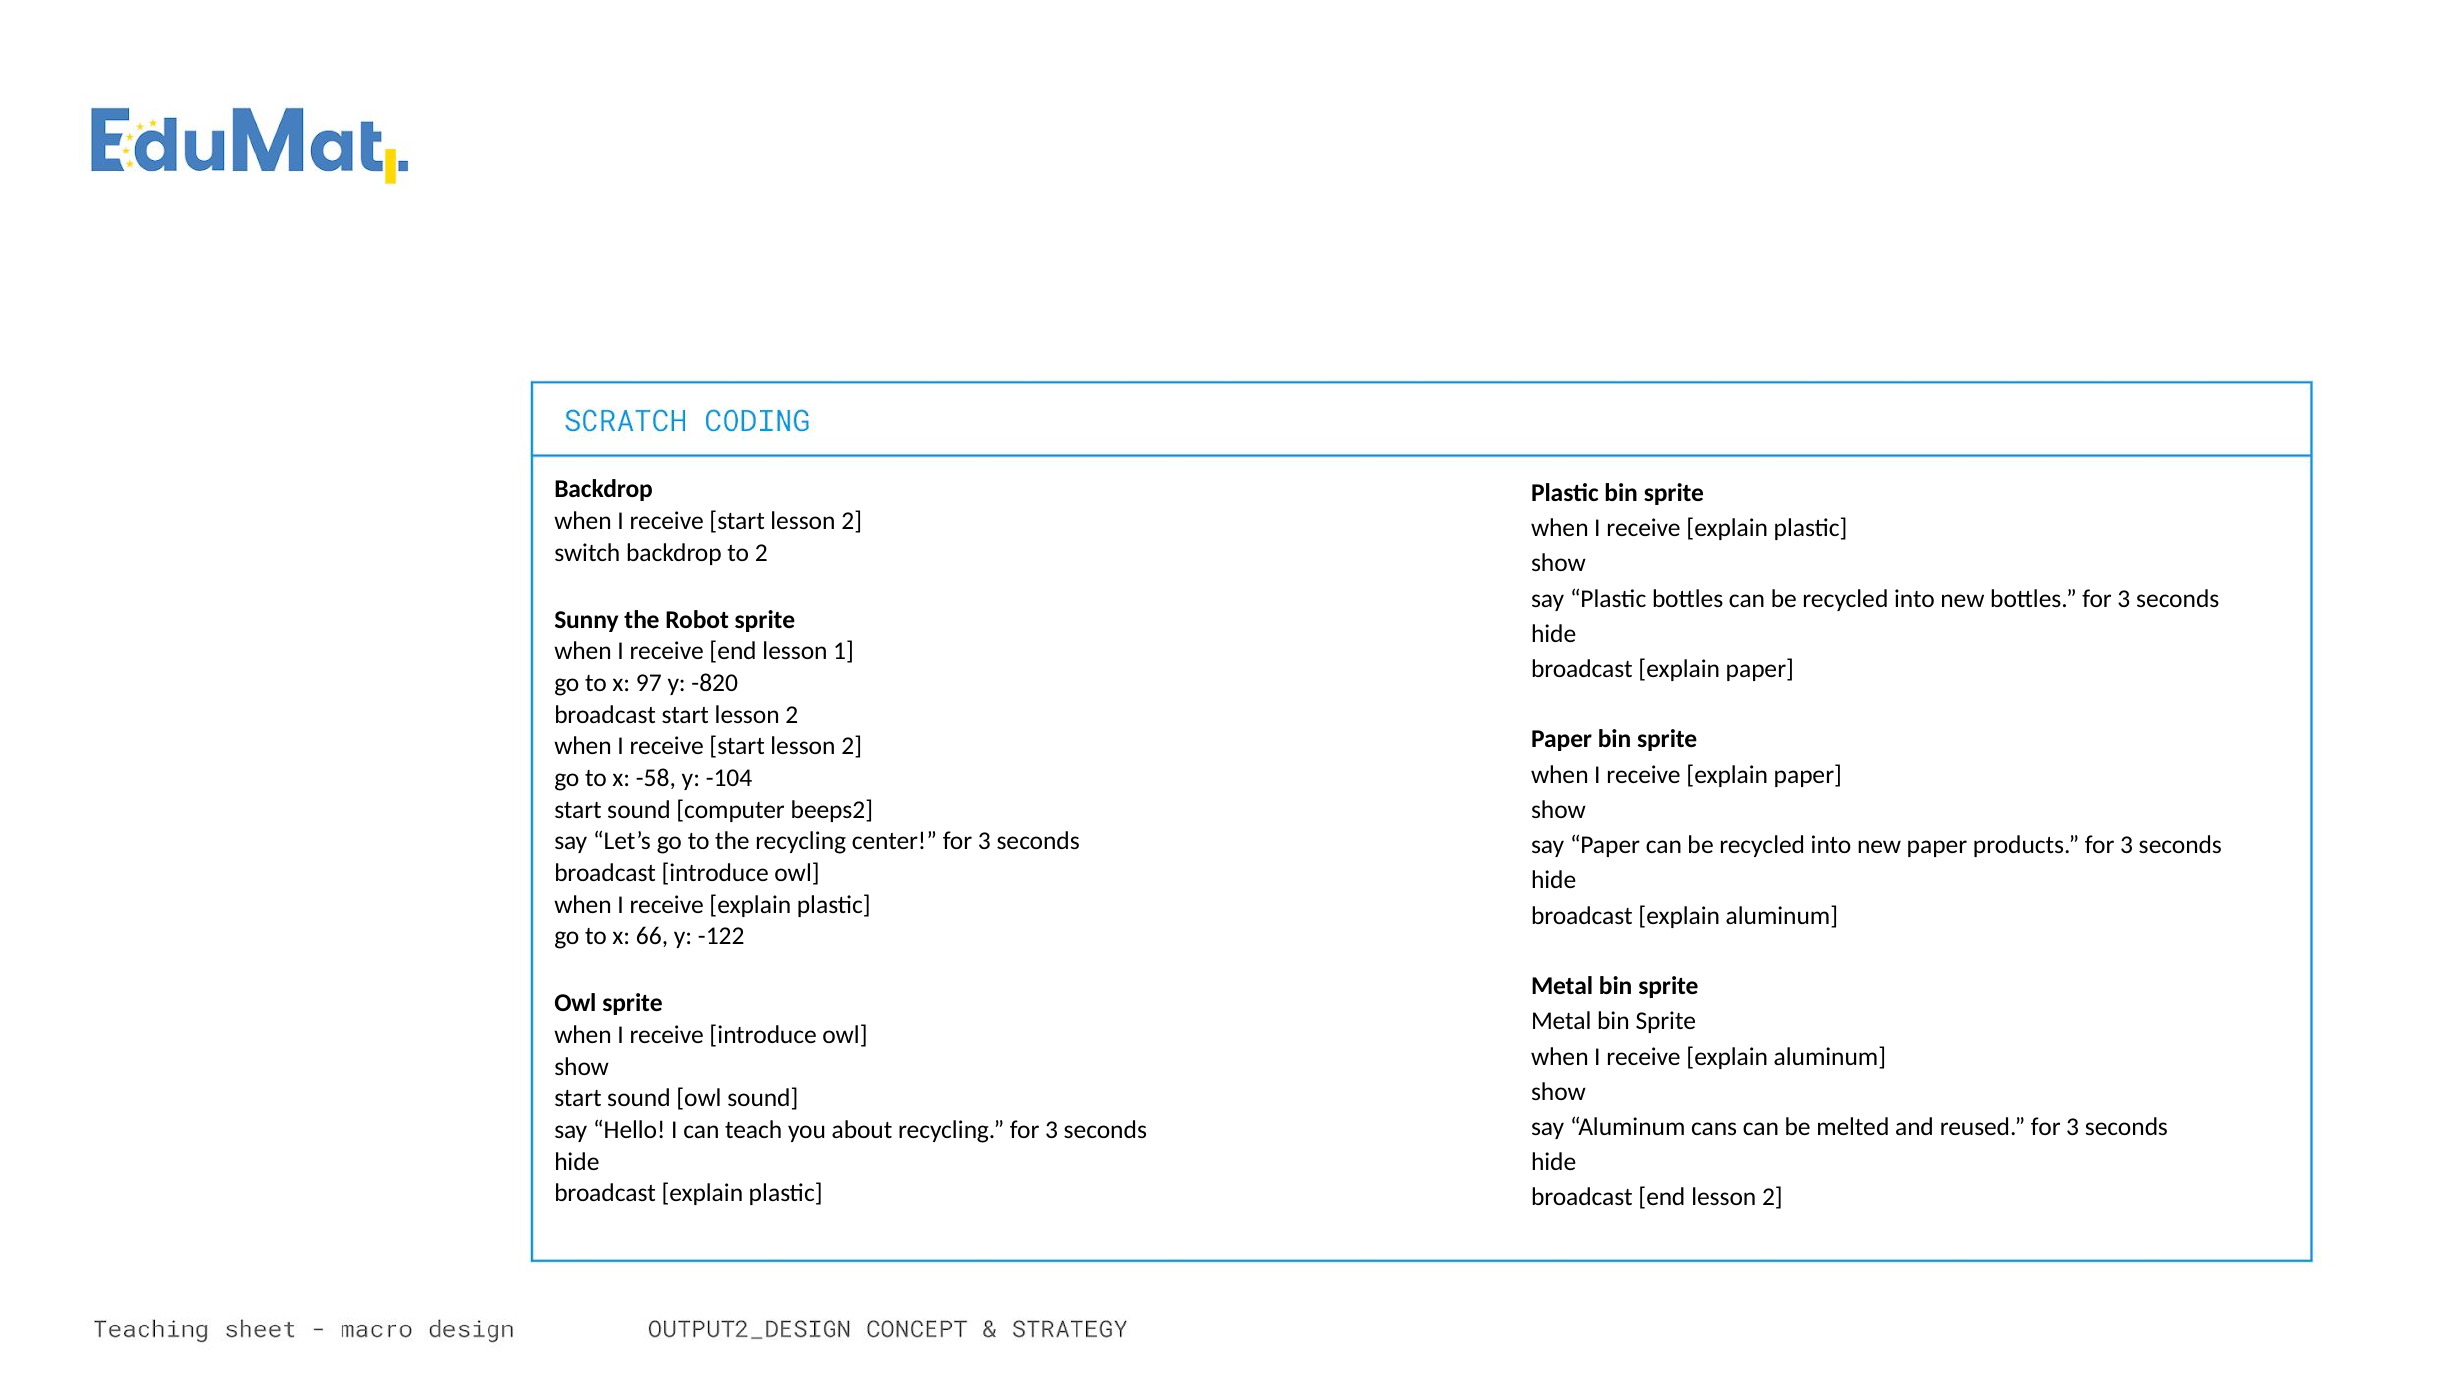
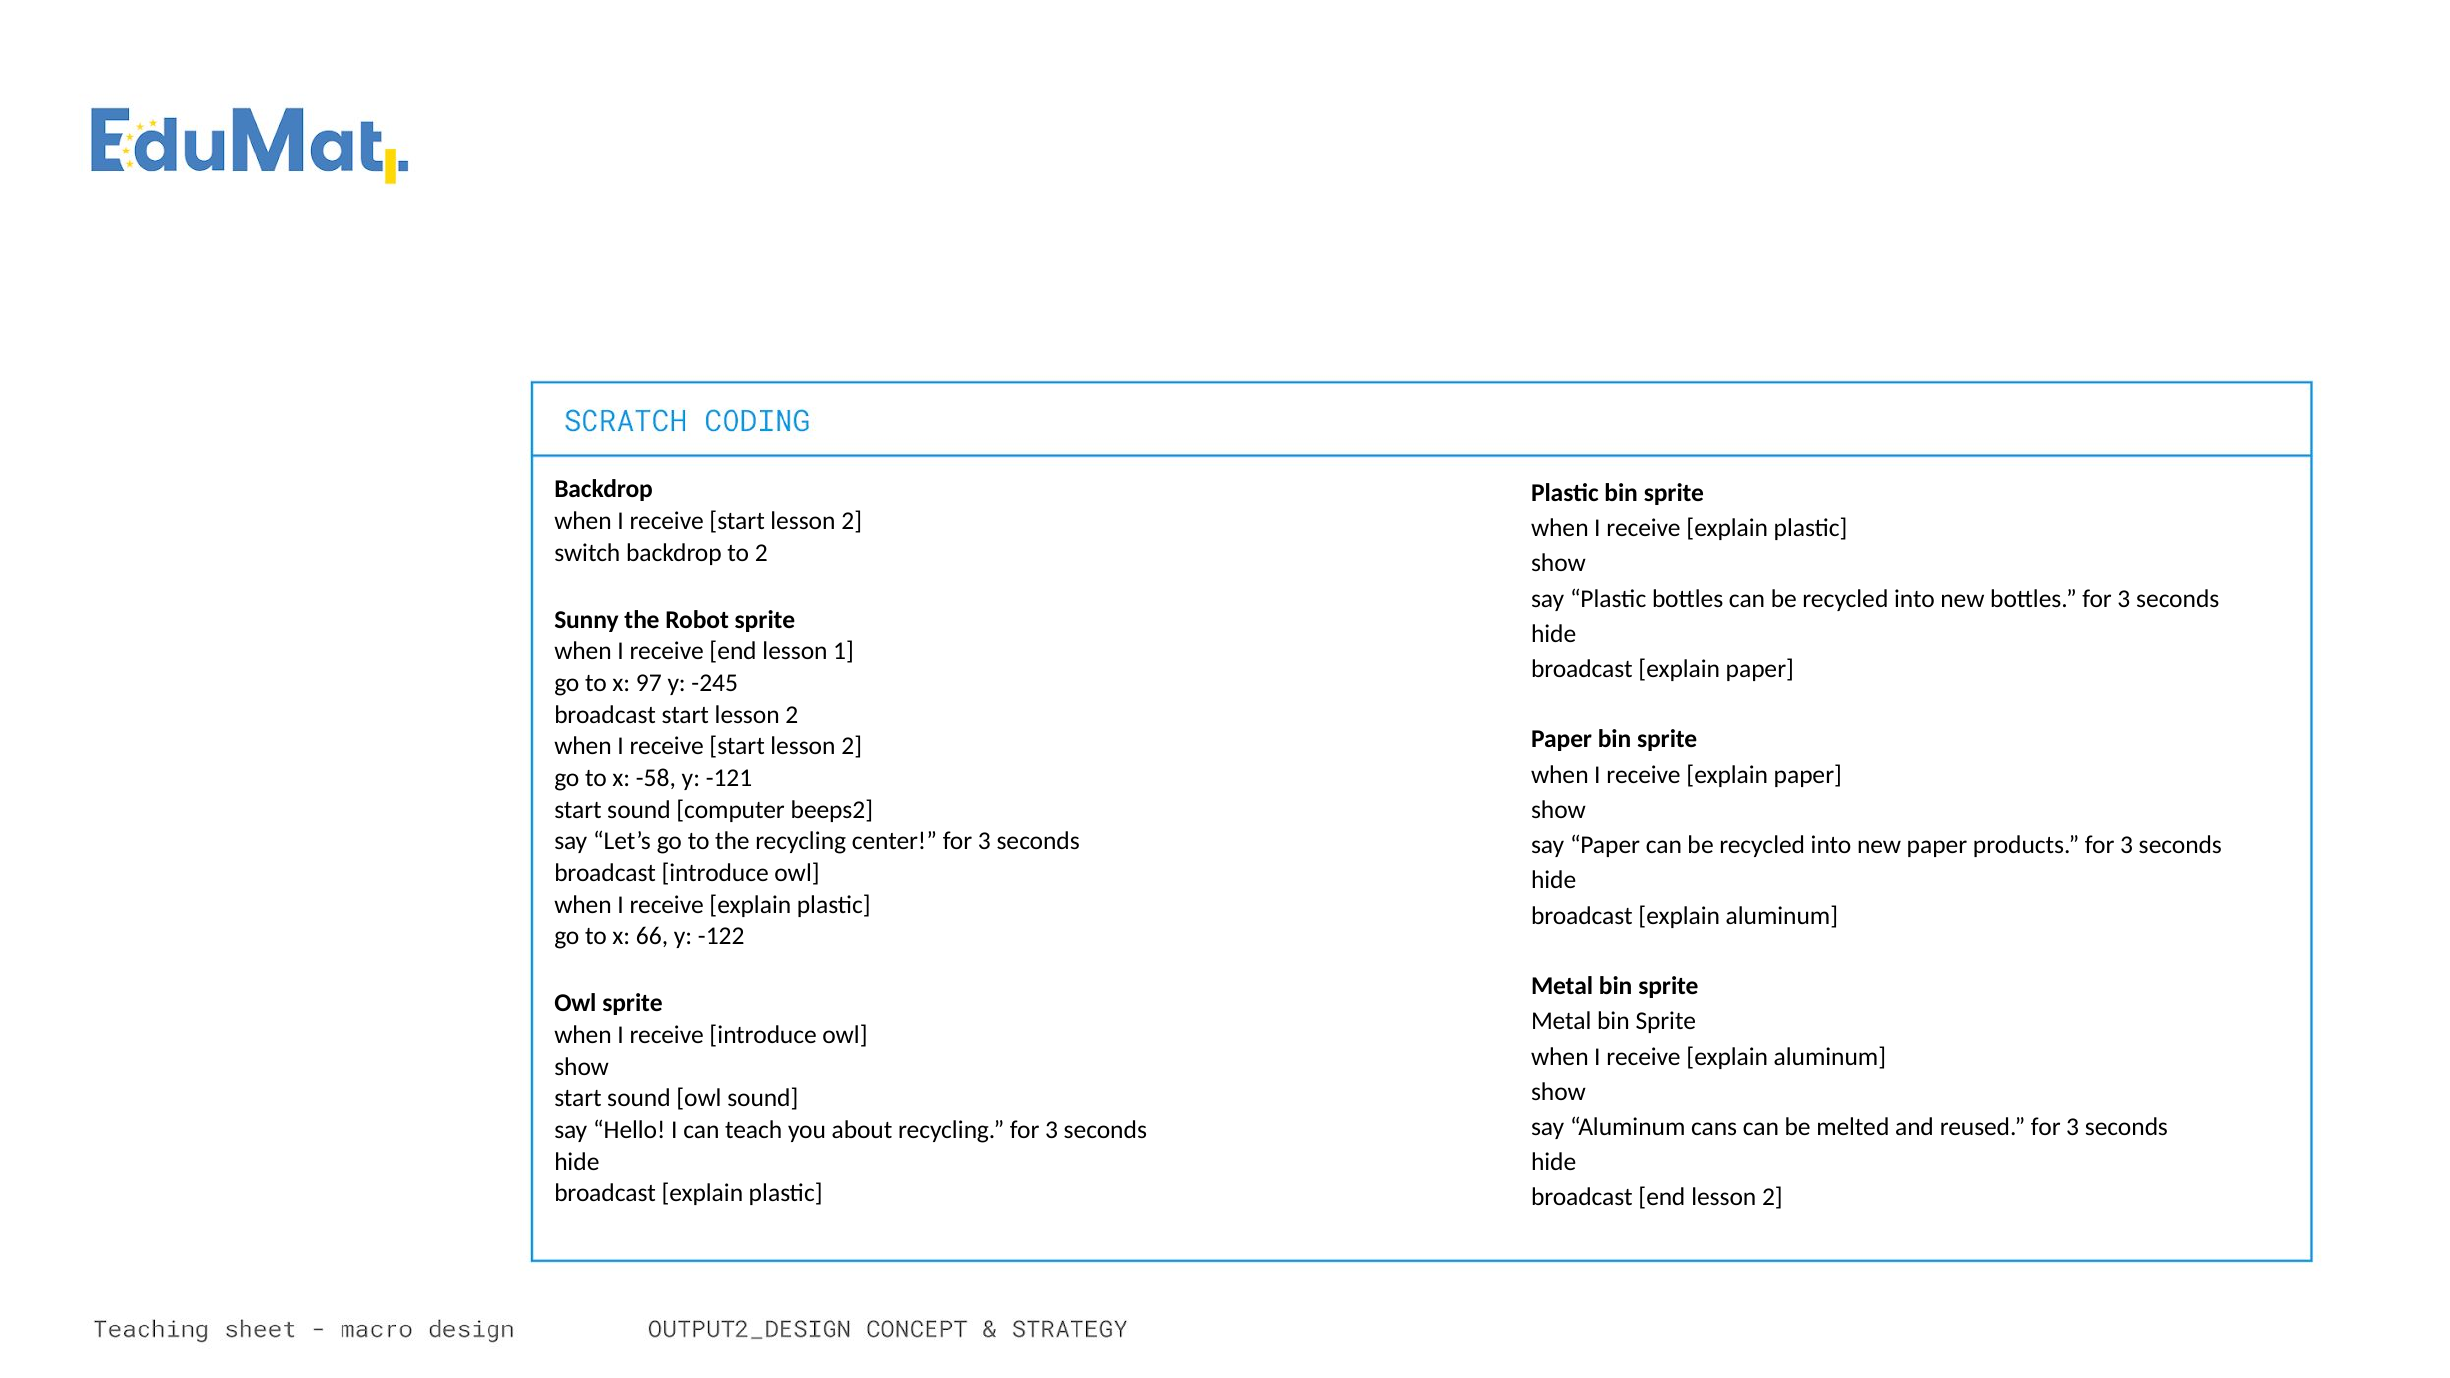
-820: -820 -> -245
-104: -104 -> -121
